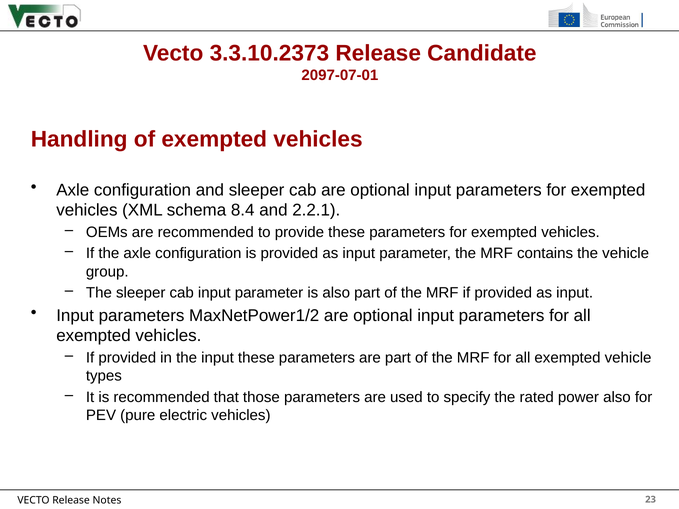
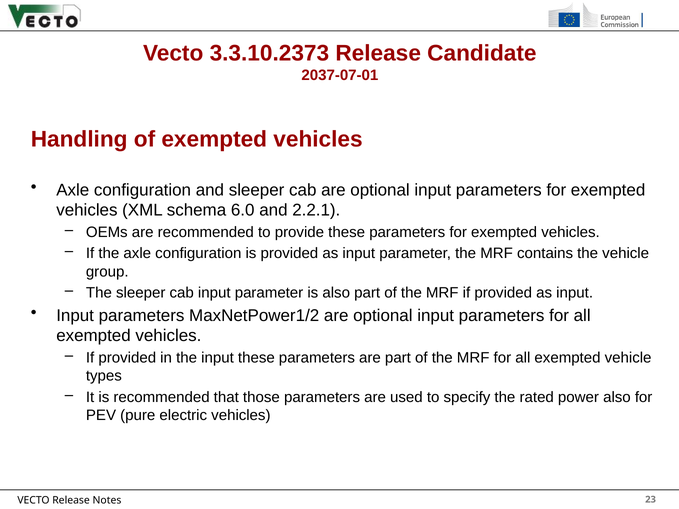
2097-07-01: 2097-07-01 -> 2037-07-01
8.4: 8.4 -> 6.0
